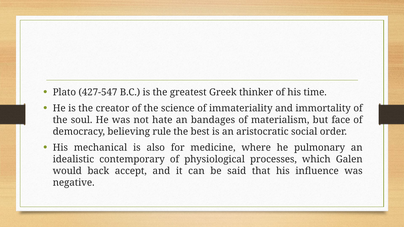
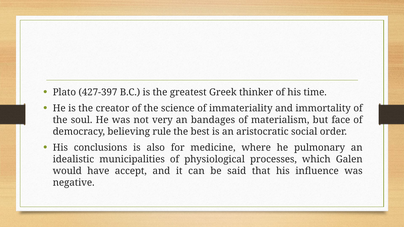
427-547: 427-547 -> 427-397
hate: hate -> very
mechanical: mechanical -> conclusions
contemporary: contemporary -> municipalities
back: back -> have
